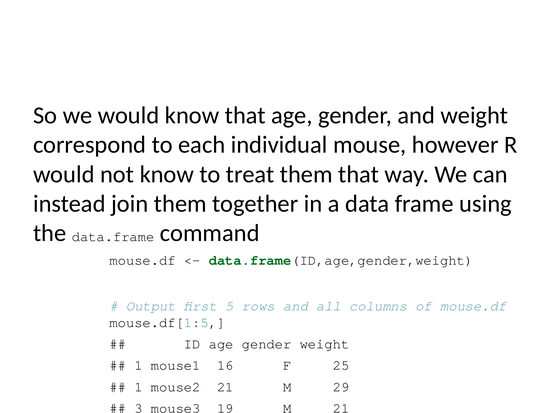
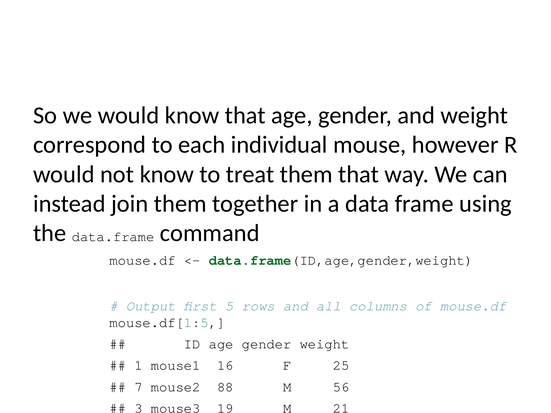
1 at (139, 387): 1 -> 7
mouse2 21: 21 -> 88
29: 29 -> 56
